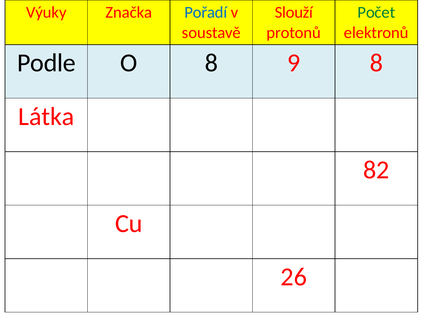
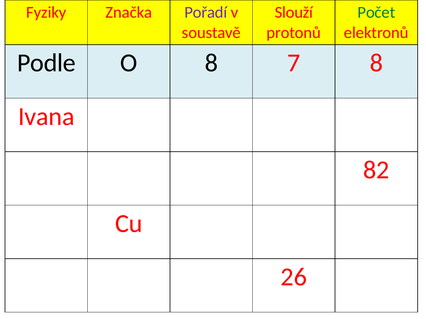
Výuky: Výuky -> Fyziky
Pořadí colour: blue -> purple
9: 9 -> 7
Látka: Látka -> Ivana
